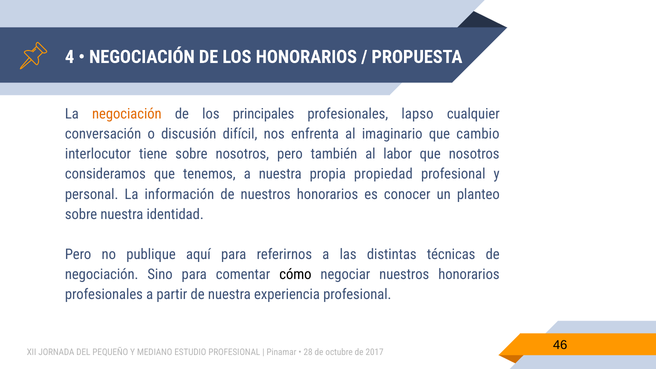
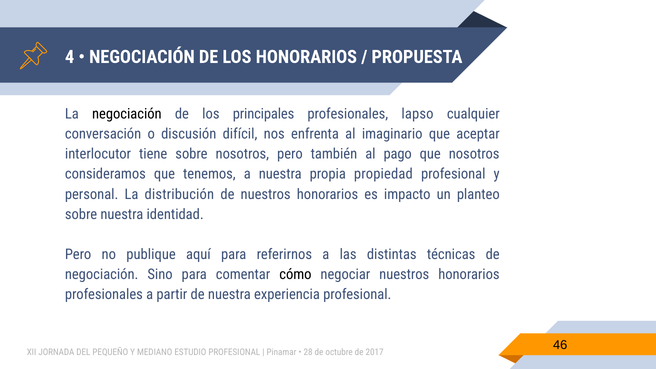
negociación at (127, 114) colour: orange -> black
cambio: cambio -> aceptar
labor: labor -> pago
información: información -> distribución
conocer: conocer -> impacto
